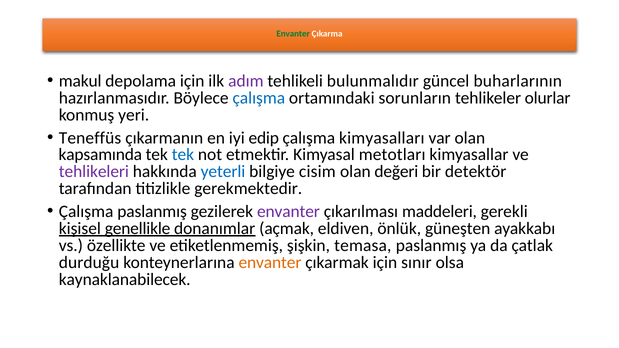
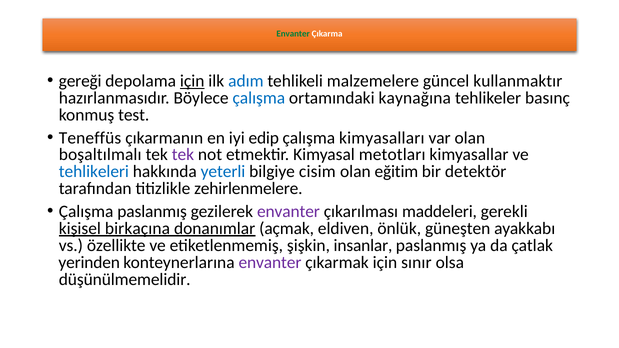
makul: makul -> gereği
için at (192, 81) underline: none -> present
adım colour: purple -> blue
bulunmalıdır: bulunmalıdır -> malzemelere
buharlarının: buharlarının -> kullanmaktır
sorunların: sorunların -> kaynağına
olurlar: olurlar -> basınç
yeri: yeri -> test
kapsamında: kapsamında -> boşaltılmalı
tek at (183, 155) colour: blue -> purple
tehlikeleri colour: purple -> blue
değeri: değeri -> eğitim
gerekmektedir: gerekmektedir -> zehirlenmelere
genellikle: genellikle -> birkaçına
temasa: temasa -> insanlar
durduğu: durduğu -> yerinden
envanter at (270, 262) colour: orange -> purple
kaynaklanabilecek: kaynaklanabilecek -> düşünülmemelidir
